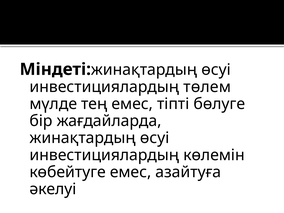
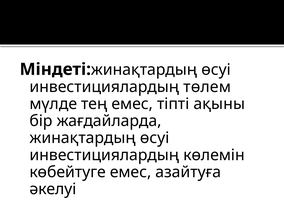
бөлуге: бөлуге -> ақыны
